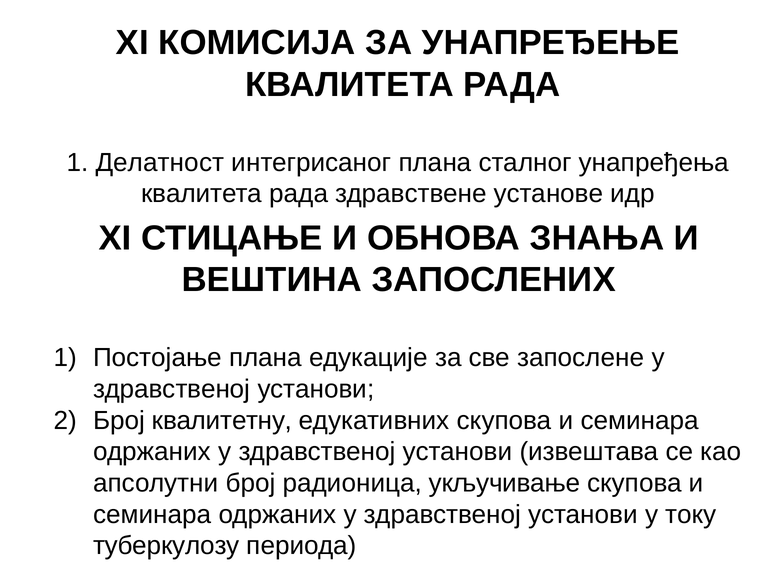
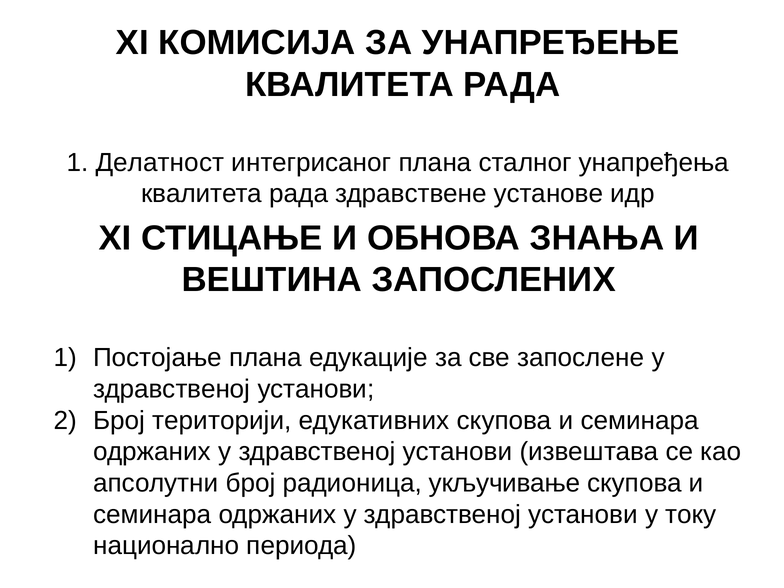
квалитетну: квалитетну -> територији
туберкулозу: туберкулозу -> национално
